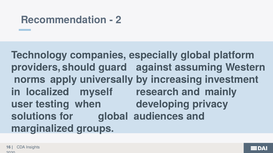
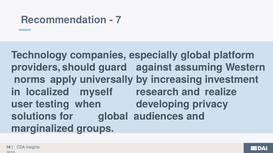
2: 2 -> 7
mainly: mainly -> realize
